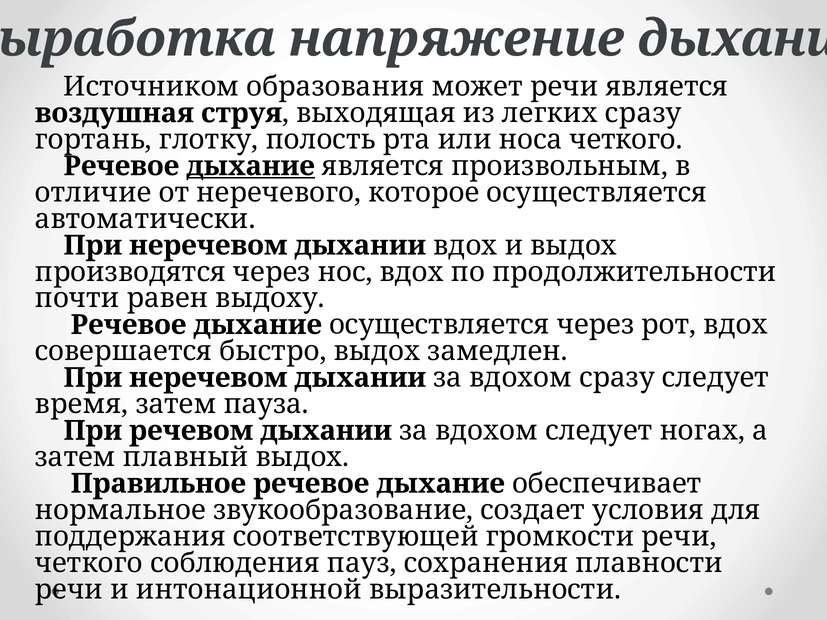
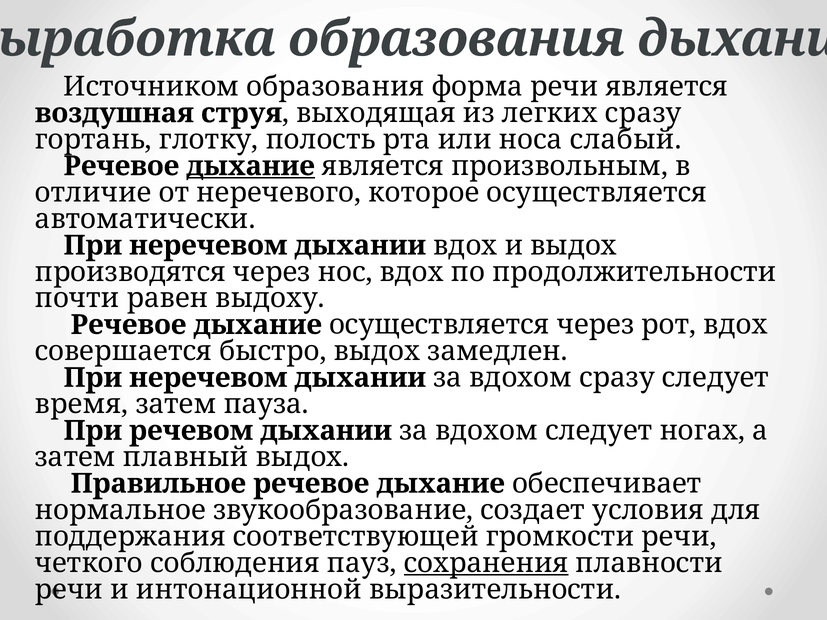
напряжение at (456, 39): напряжение -> образования
может: может -> форма
носа четкого: четкого -> слабый
сохранения underline: none -> present
